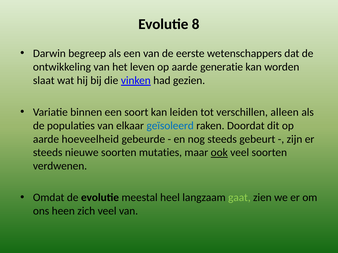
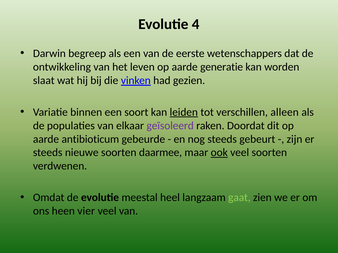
8: 8 -> 4
leiden underline: none -> present
geïsoleerd colour: blue -> purple
hoeveelheid: hoeveelheid -> antibioticum
mutaties: mutaties -> daarmee
zich: zich -> vier
